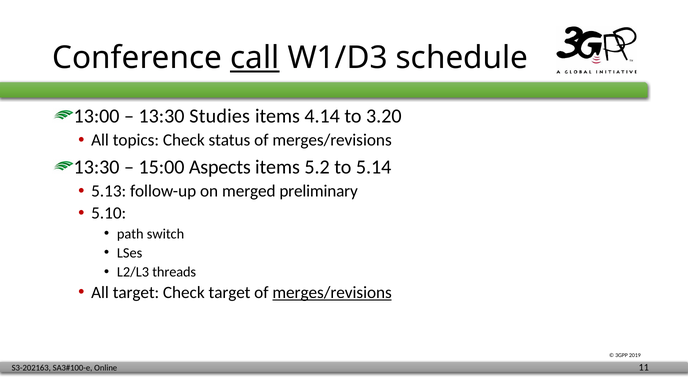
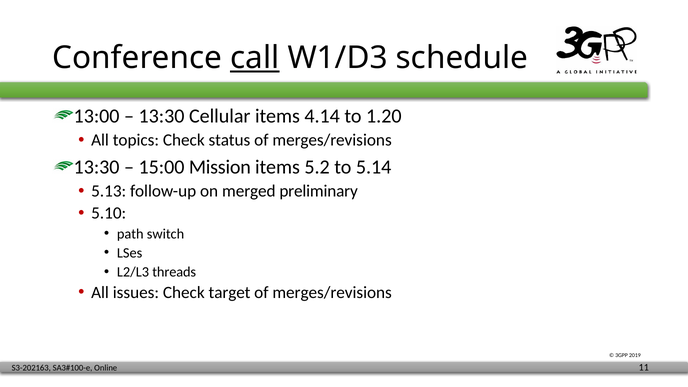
Studies: Studies -> Cellular
3.20: 3.20 -> 1.20
Aspects: Aspects -> Mission
All target: target -> issues
merges/revisions at (332, 292) underline: present -> none
